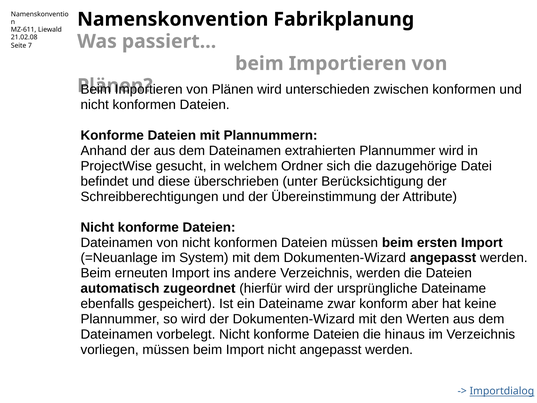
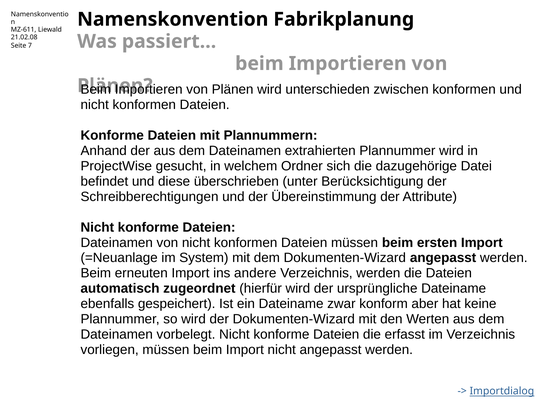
hinaus: hinaus -> erfasst
